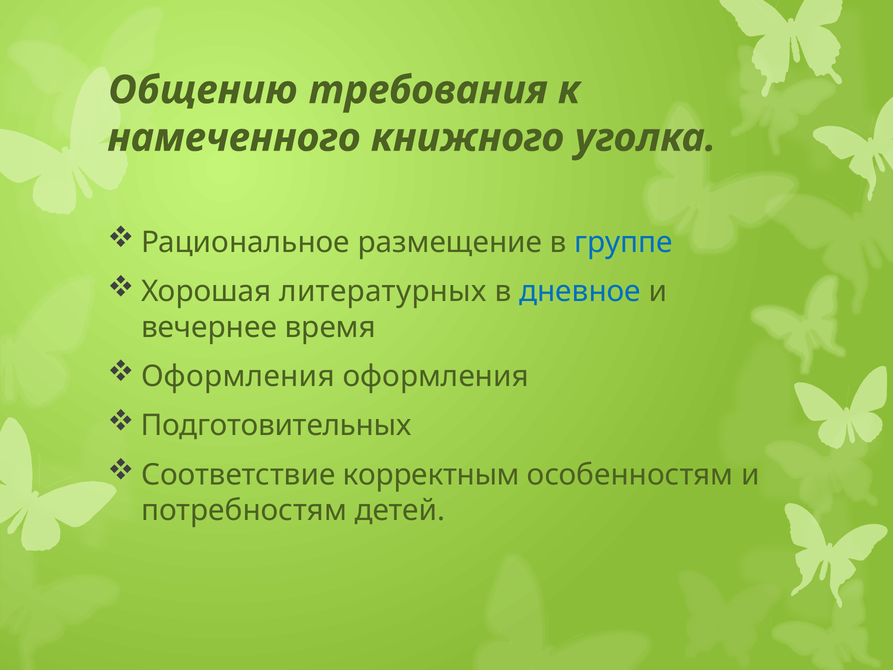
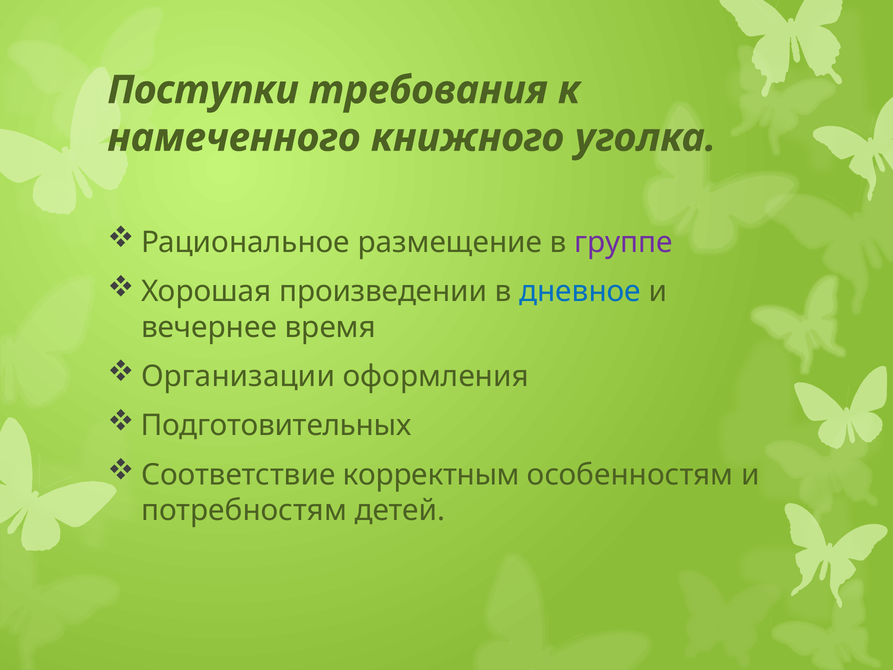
Общению: Общению -> Поступки
группе colour: blue -> purple
литературных: литературных -> произведении
Оформления at (238, 376): Оформления -> Организации
